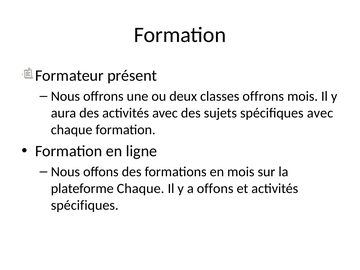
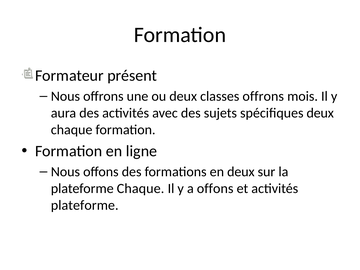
spécifiques avec: avec -> deux
en mois: mois -> deux
spécifiques at (85, 205): spécifiques -> plateforme
